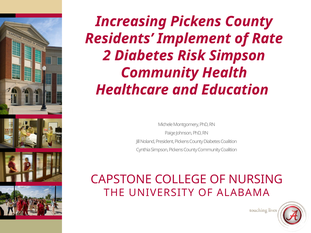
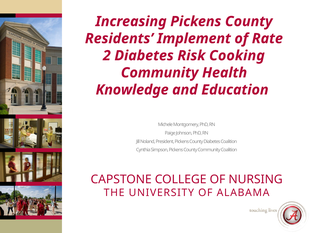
Risk Simpson: Simpson -> Cooking
Healthcare: Healthcare -> Knowledge
